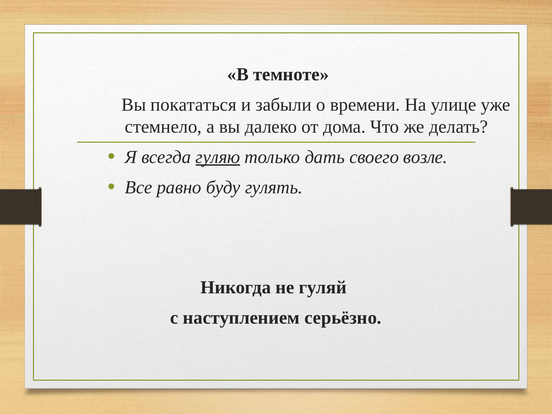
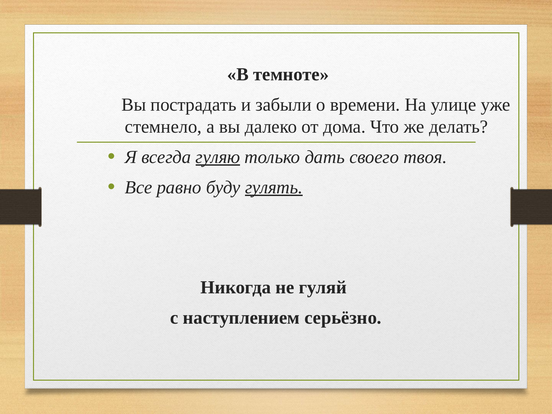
покататься: покататься -> пострадать
возле: возле -> твоя
гулять underline: none -> present
